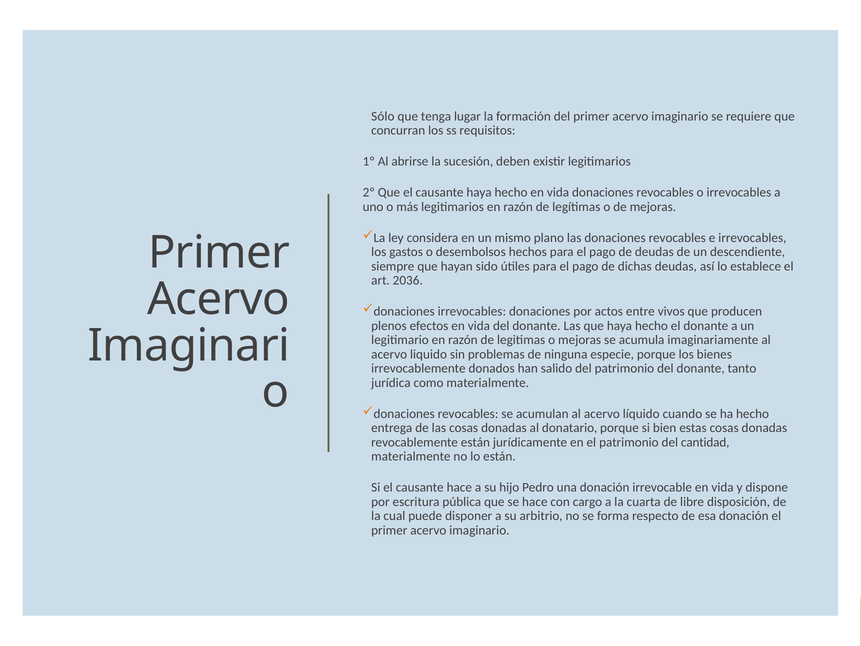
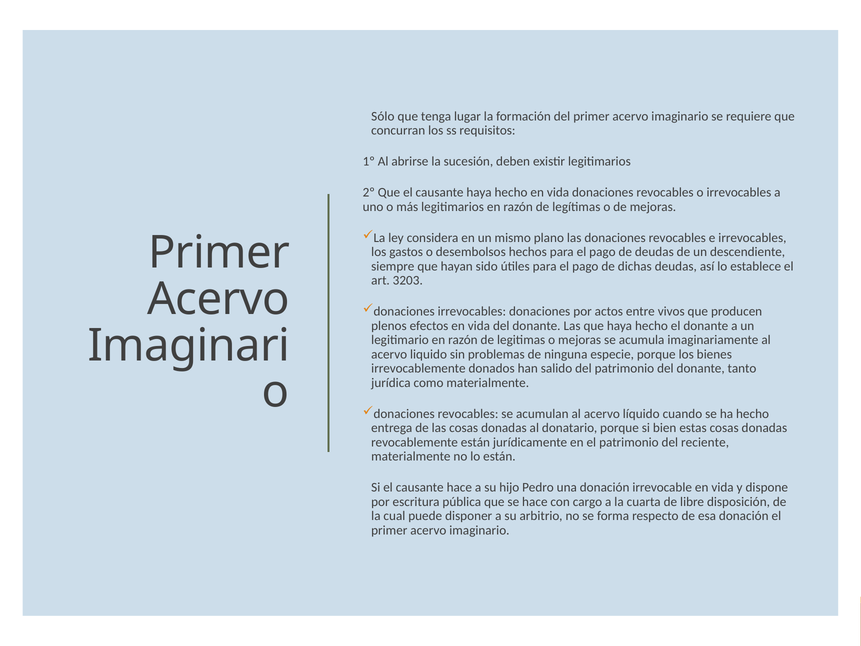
2036: 2036 -> 3203
cantidad: cantidad -> reciente
